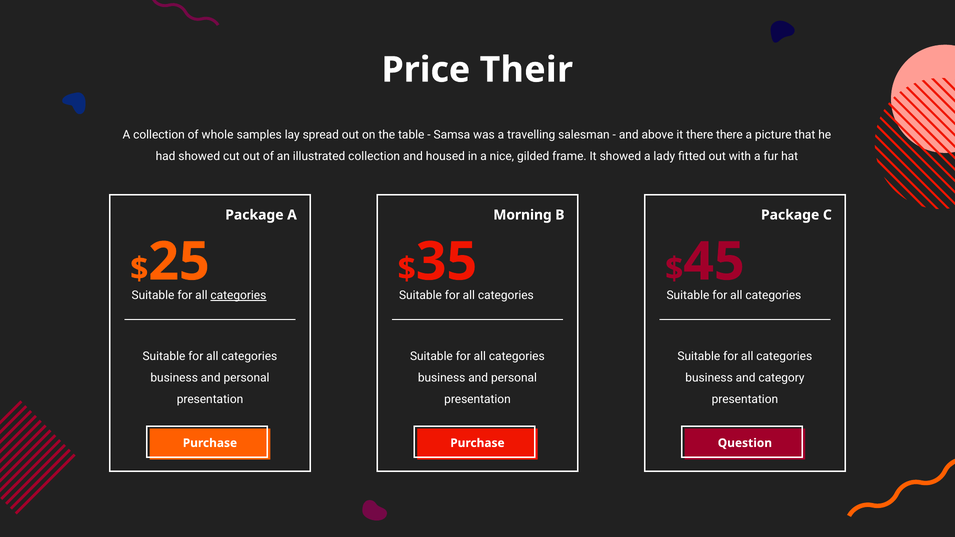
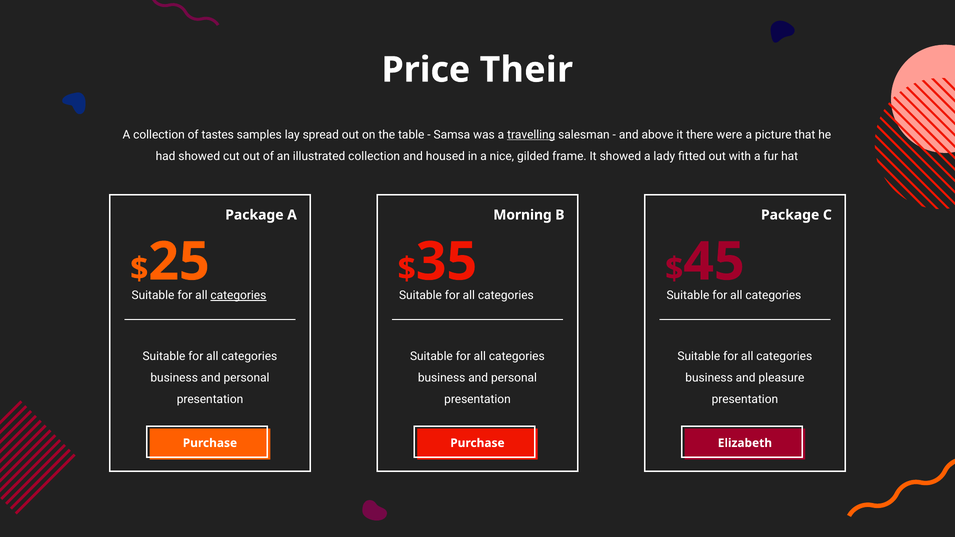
whole: whole -> tastes
travelling underline: none -> present
there there: there -> were
category: category -> pleasure
Question: Question -> Elizabeth
